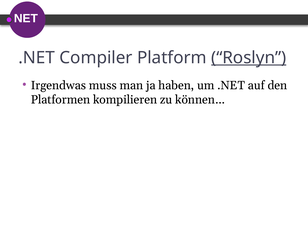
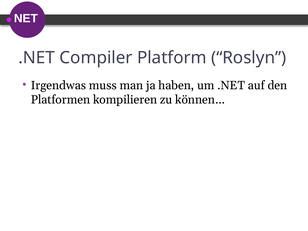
Roslyn underline: present -> none
